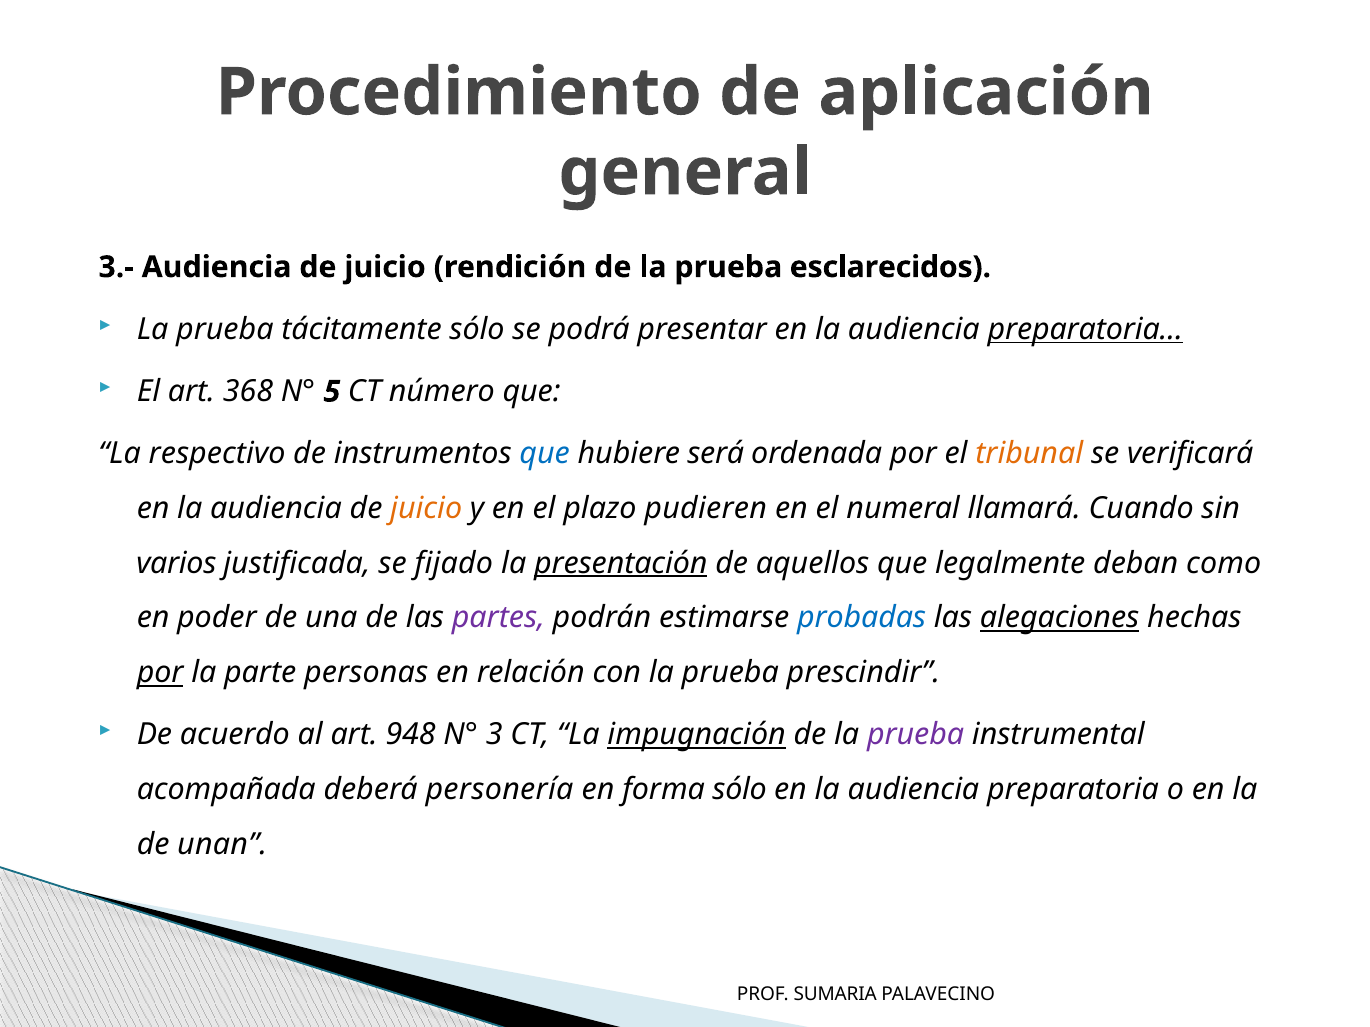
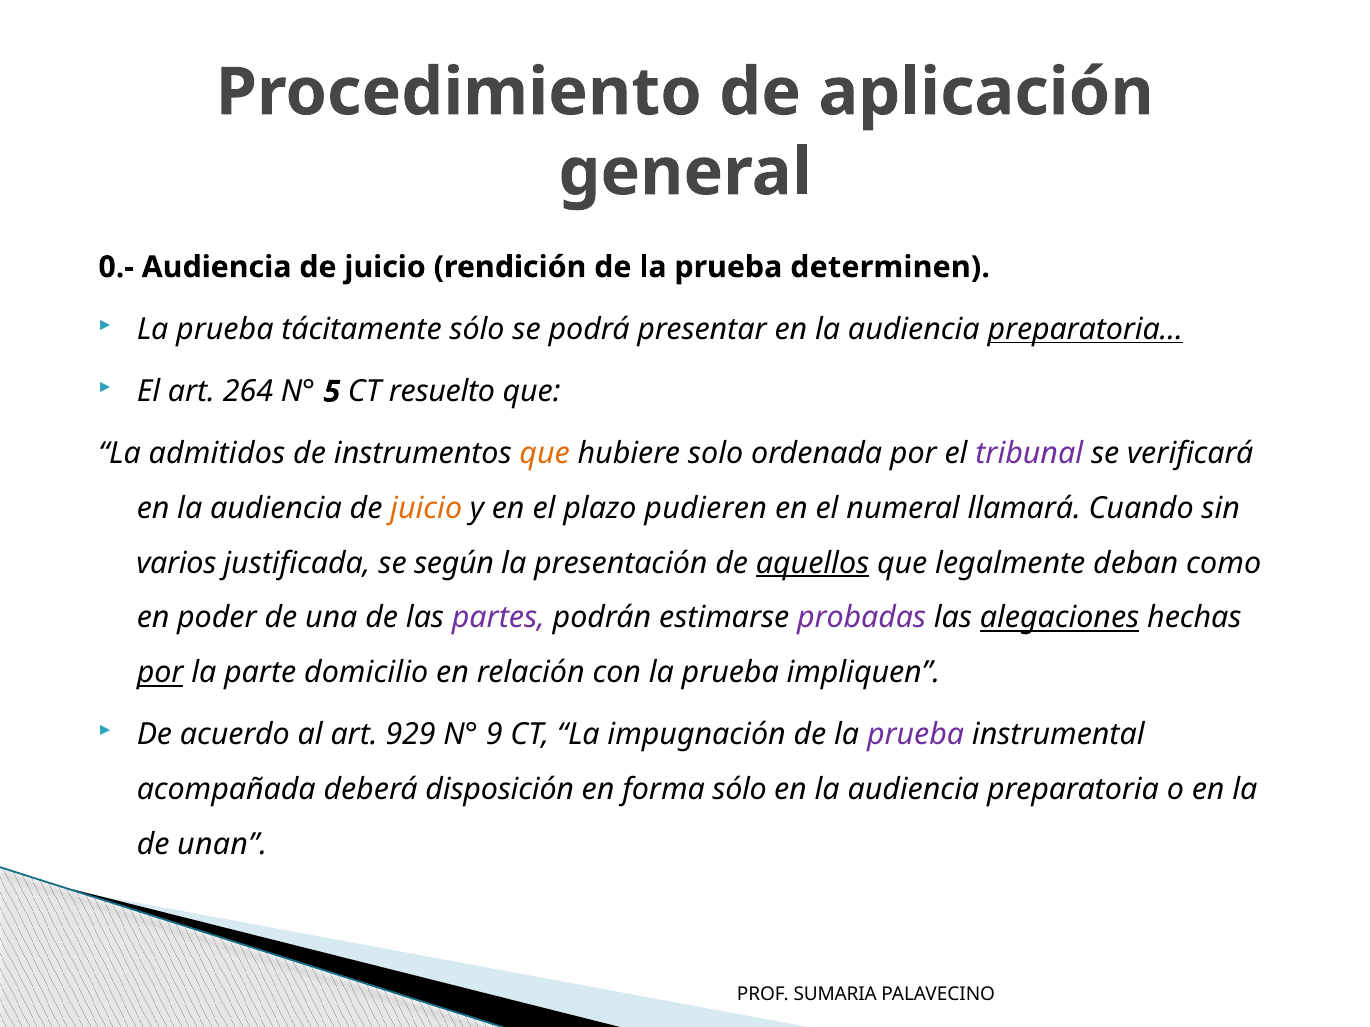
3.-: 3.- -> 0.-
esclarecidos: esclarecidos -> determinen
368: 368 -> 264
número: número -> resuelto
respectivo: respectivo -> admitidos
que at (545, 454) colour: blue -> orange
será: será -> solo
tribunal colour: orange -> purple
fijado: fijado -> según
presentación underline: present -> none
aquellos underline: none -> present
probadas colour: blue -> purple
personas: personas -> domicilio
prescindir: prescindir -> impliquen
948: 948 -> 929
3: 3 -> 9
impugnación underline: present -> none
personería: personería -> disposición
